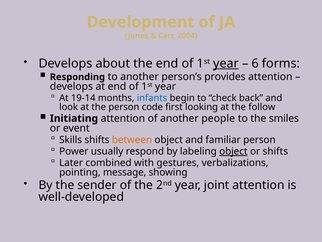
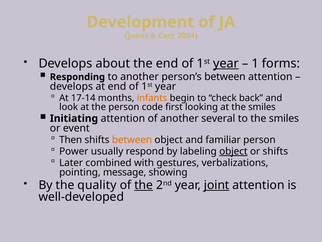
6: 6 -> 1
person’s provides: provides -> between
19-14: 19-14 -> 17-14
infants colour: blue -> orange
at the follow: follow -> smiles
people: people -> several
Skills: Skills -> Then
sender: sender -> quality
the at (144, 185) underline: none -> present
joint underline: none -> present
